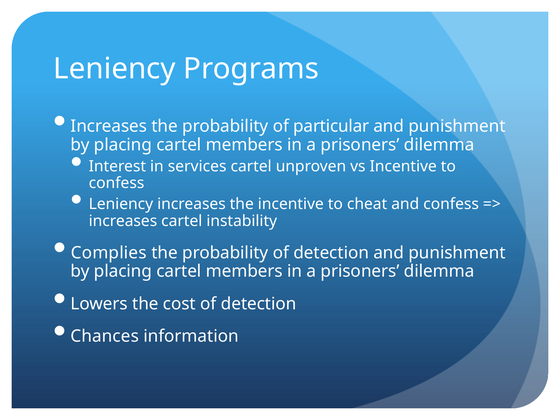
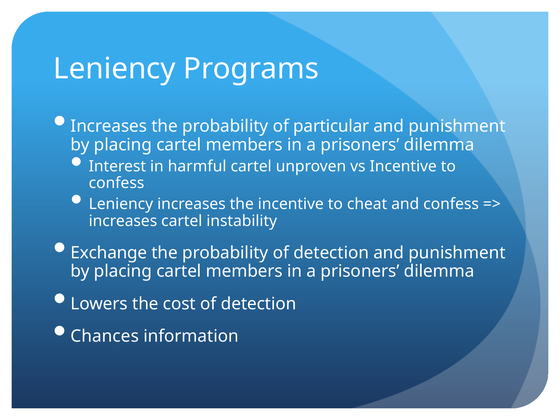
services: services -> harmful
Complies: Complies -> Exchange
